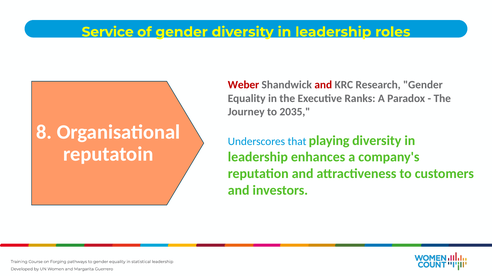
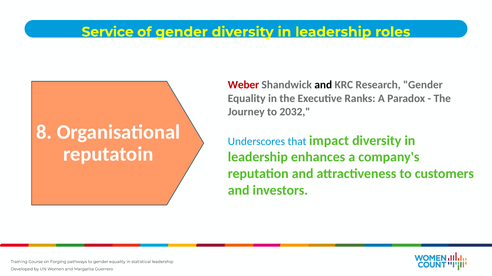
and at (323, 85) colour: red -> black
2035: 2035 -> 2032
playing: playing -> impact
